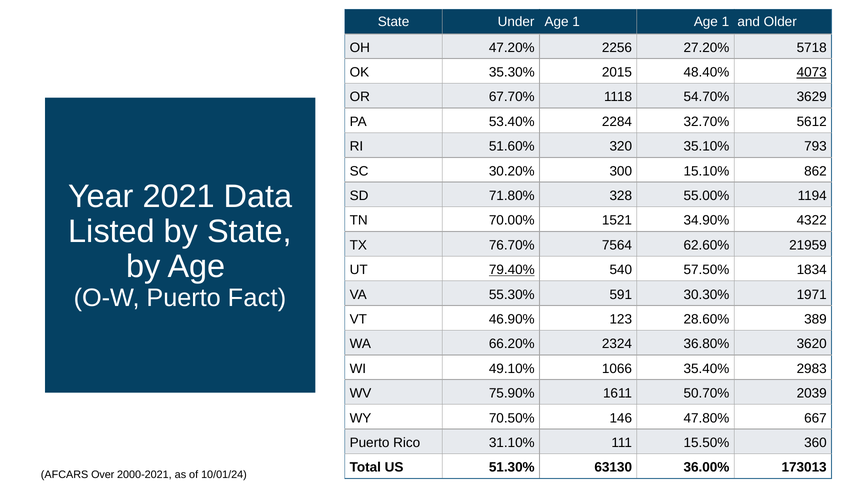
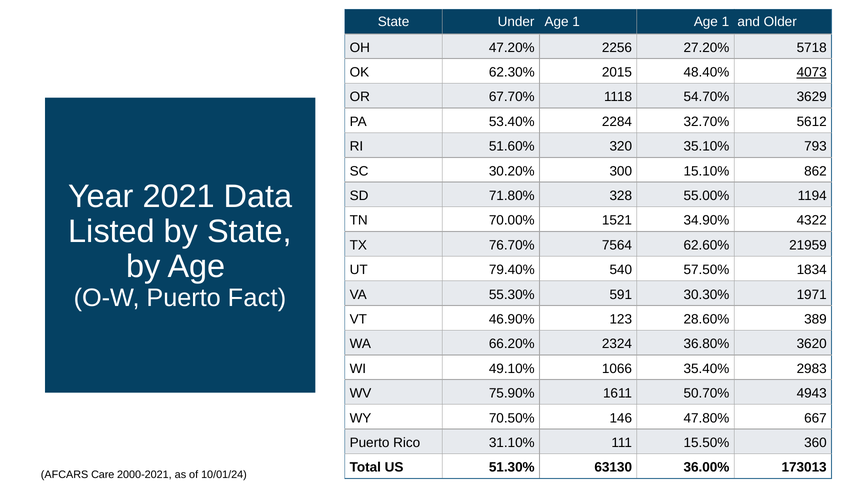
35.30%: 35.30% -> 62.30%
79.40% underline: present -> none
2039: 2039 -> 4943
Over: Over -> Care
